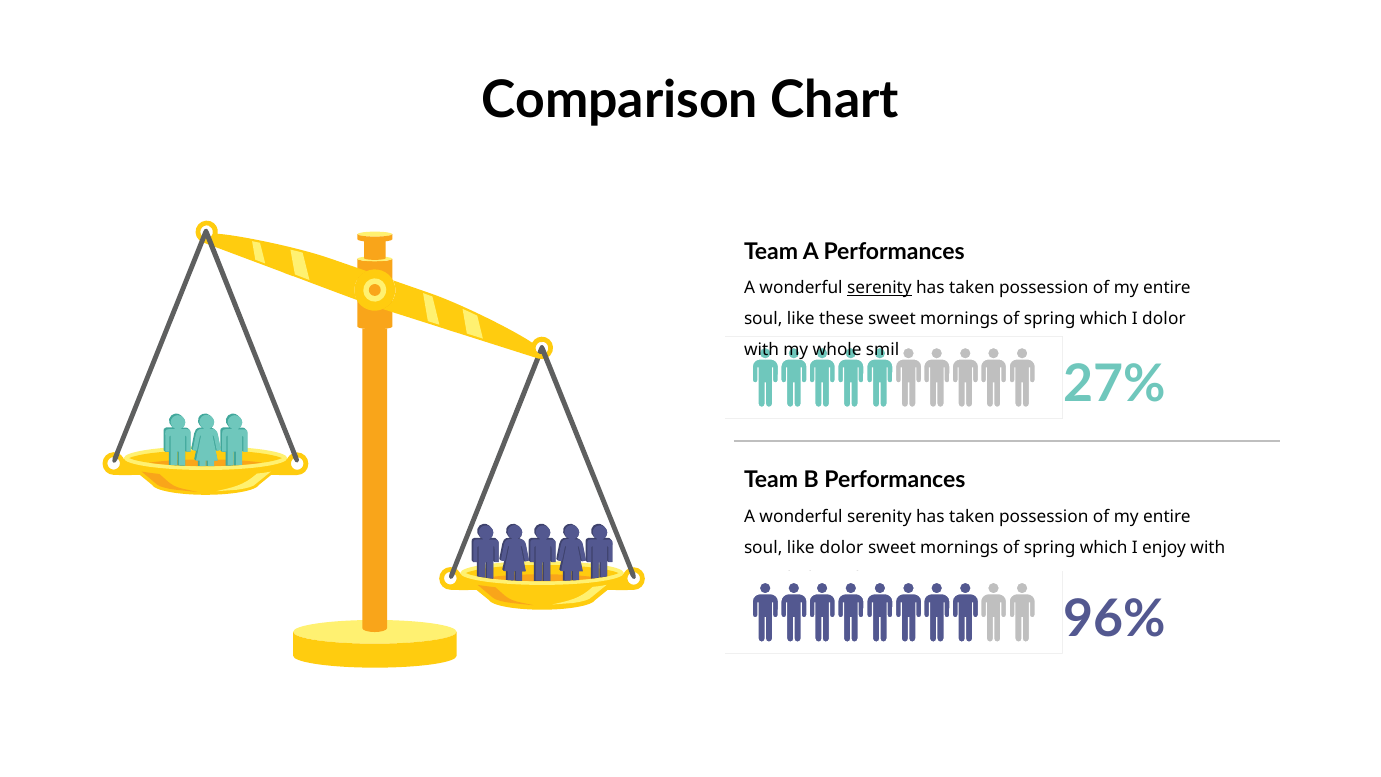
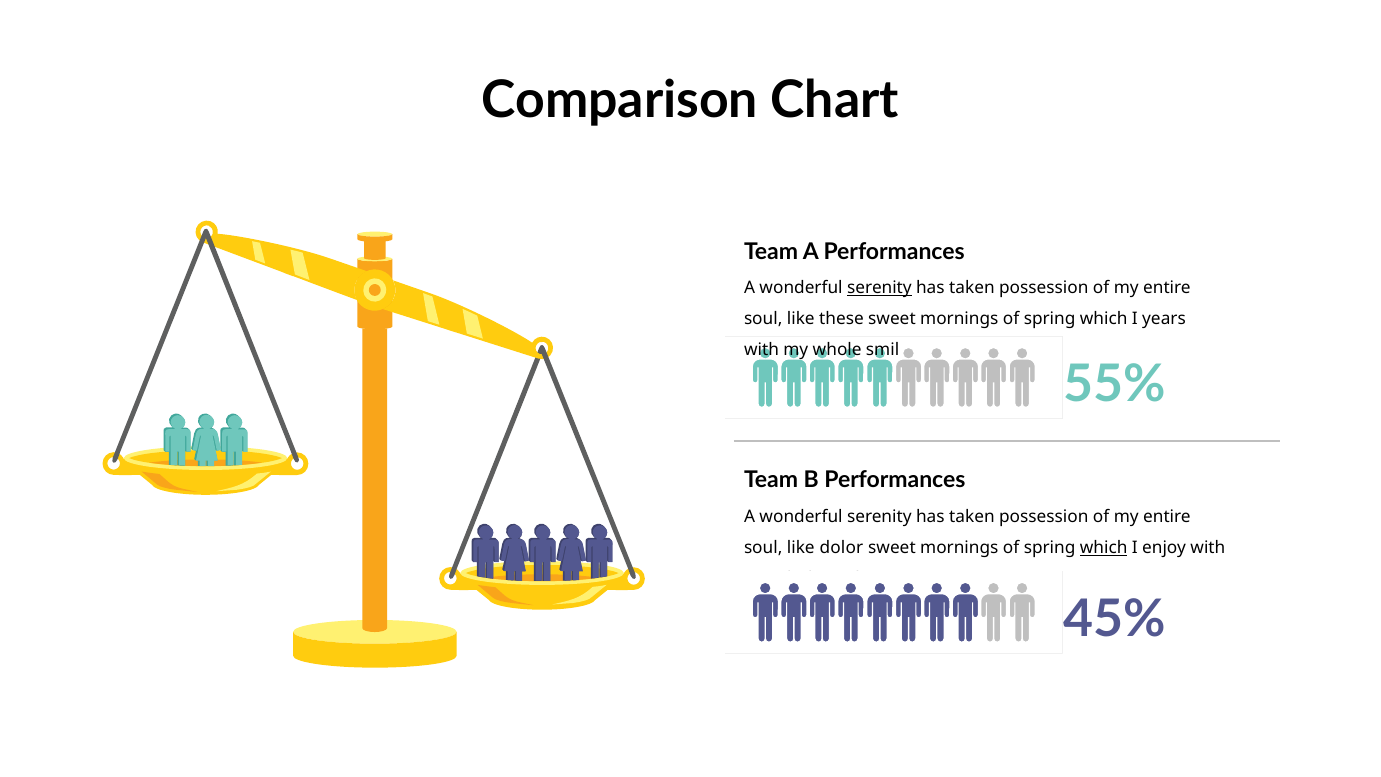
I dolor: dolor -> years
27%: 27% -> 55%
which at (1104, 547) underline: none -> present
96%: 96% -> 45%
